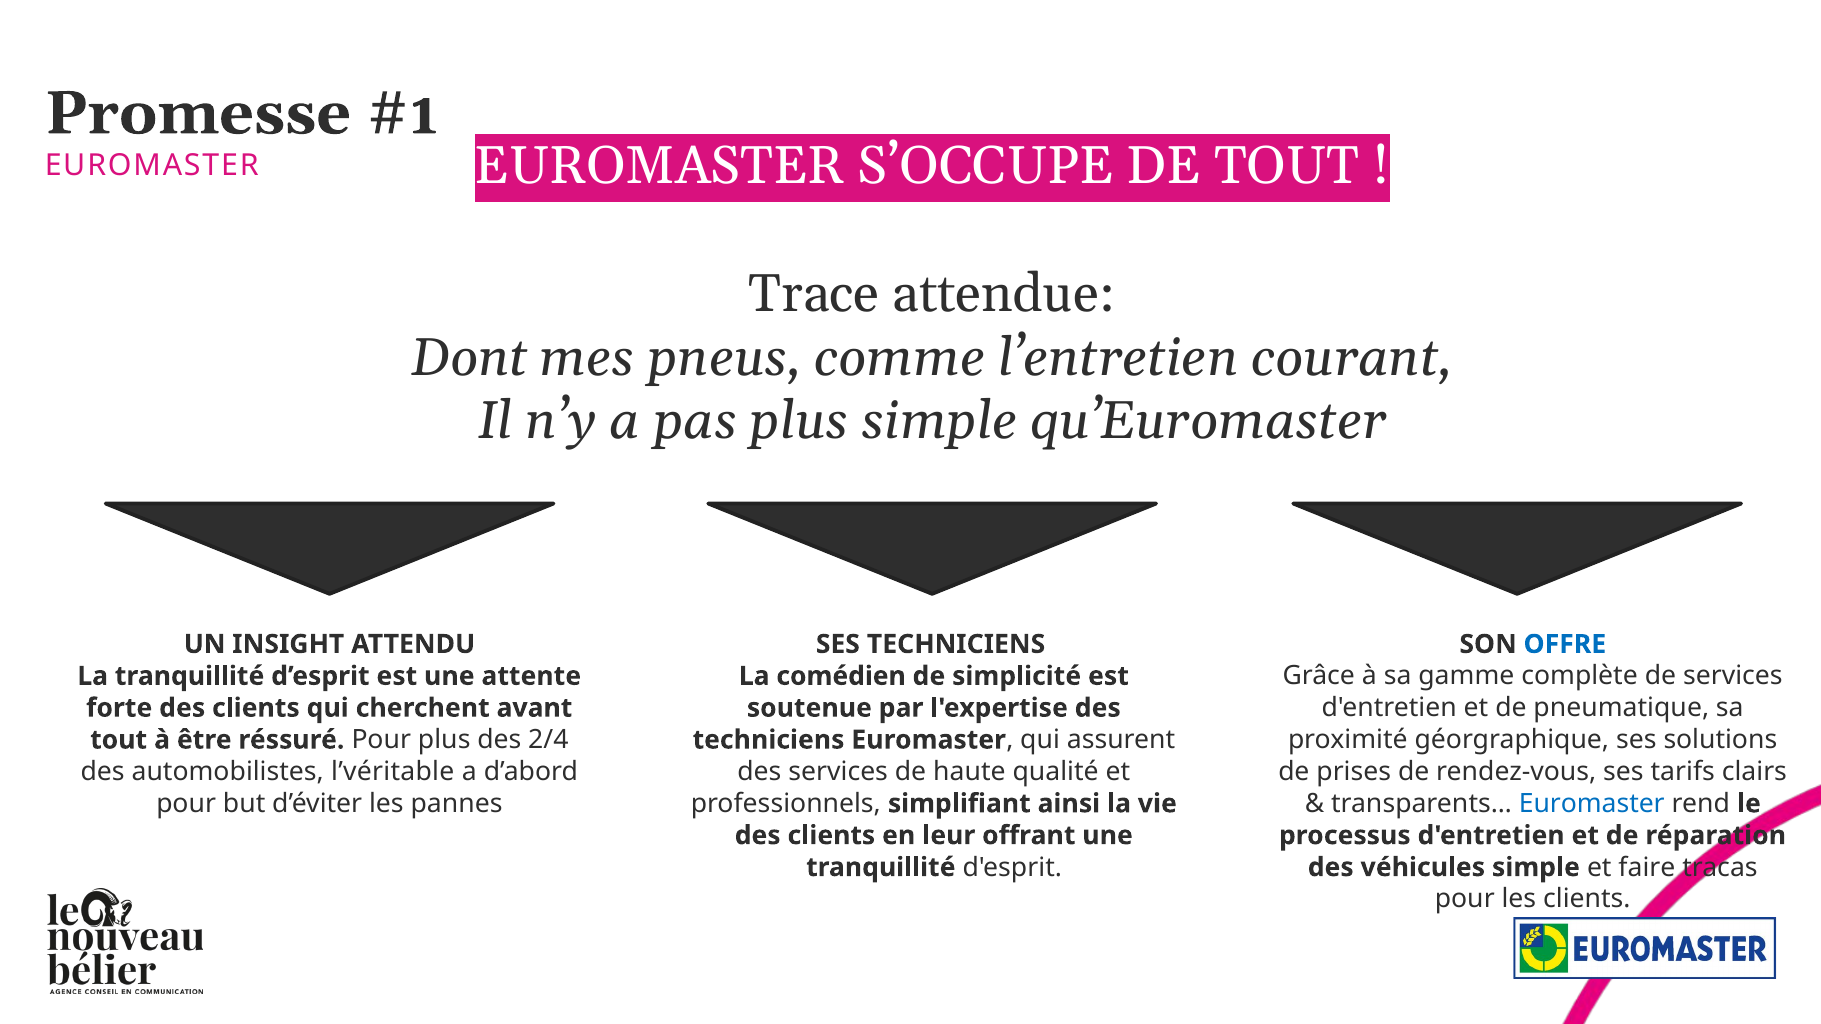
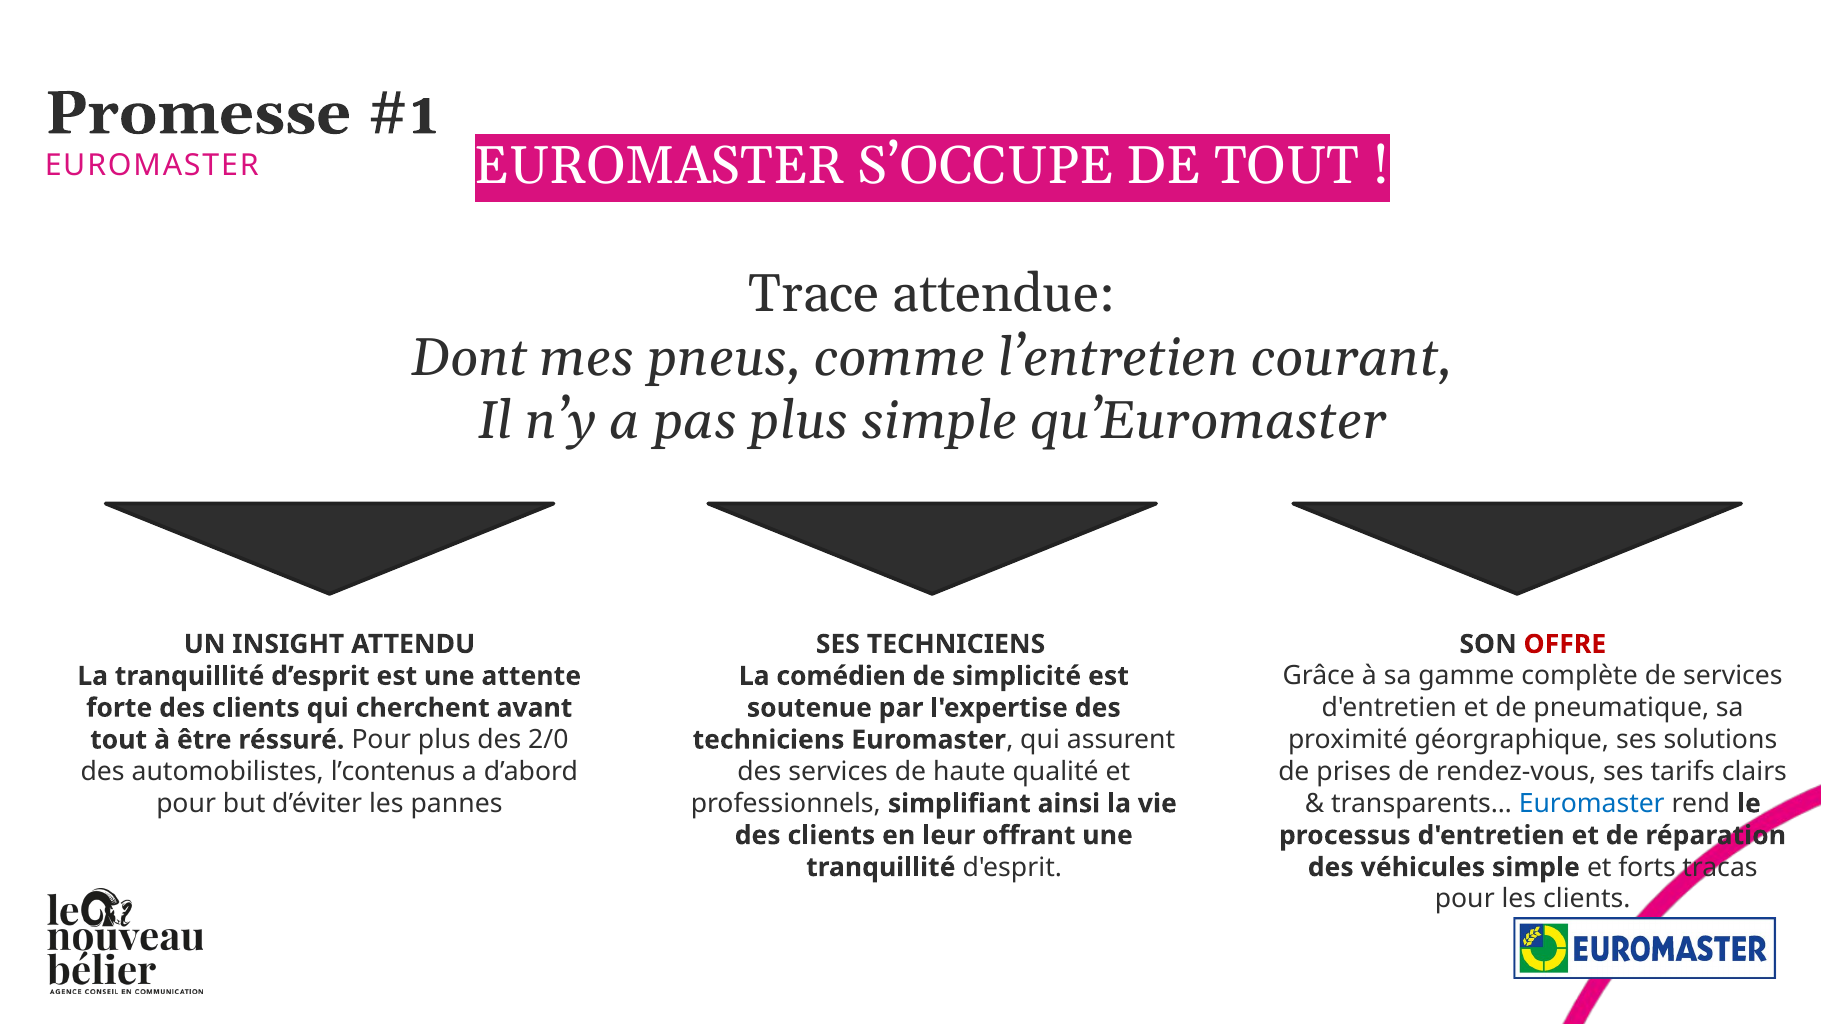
OFFRE colour: blue -> red
2/4: 2/4 -> 2/0
l’véritable: l’véritable -> l’contenus
faire: faire -> forts
